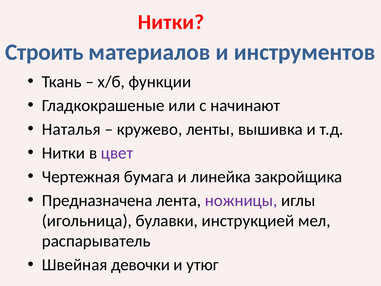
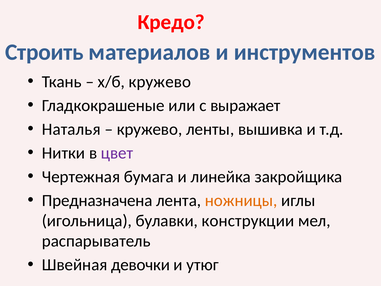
Нитки at (171, 22): Нитки -> Кредо
х/б функции: функции -> кружево
начинают: начинают -> выражает
ножницы colour: purple -> orange
инструкцией: инструкцией -> конструкции
